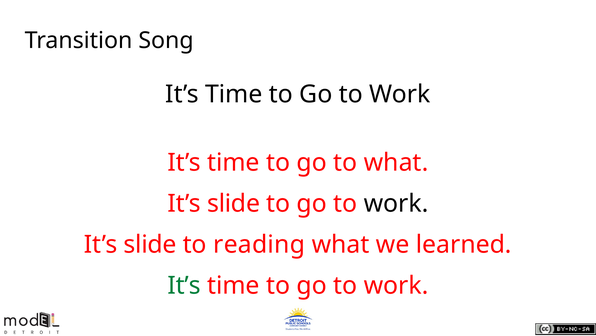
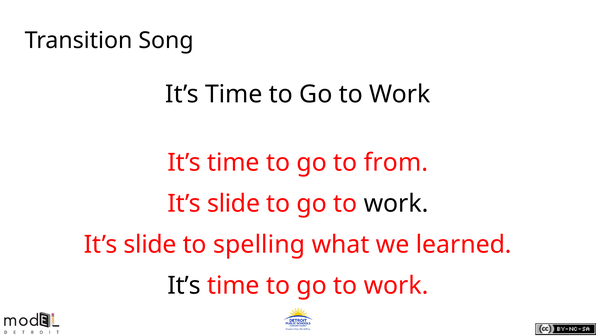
to what: what -> from
reading: reading -> spelling
It’s at (184, 285) colour: green -> black
